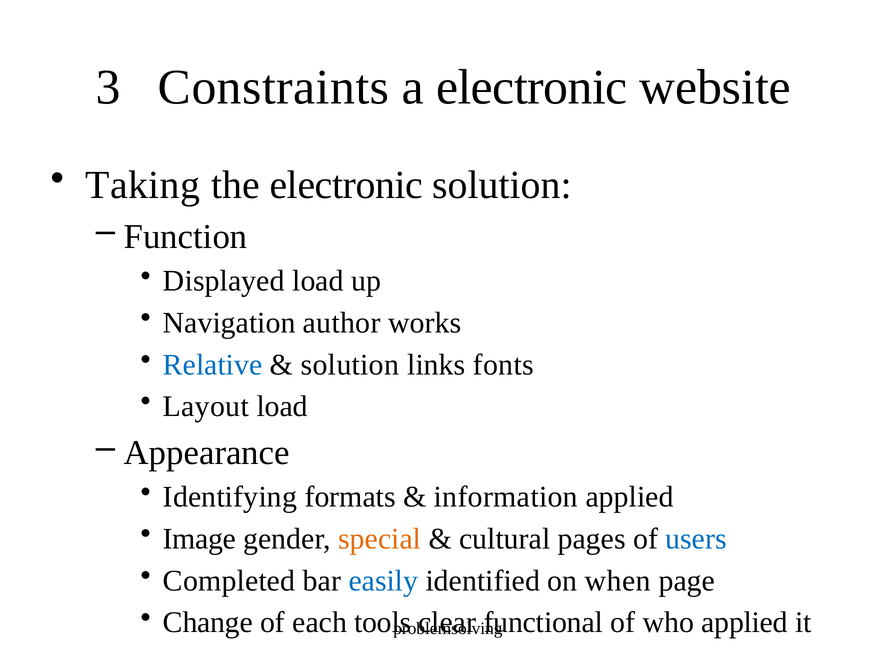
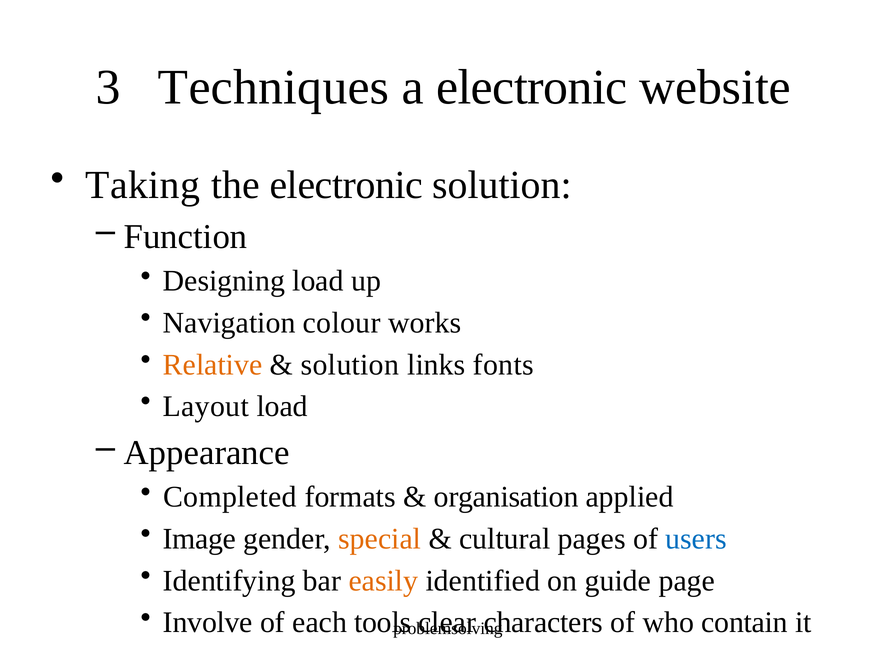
Constraints: Constraints -> Techniques
Displayed: Displayed -> Designing
author: author -> colour
Relative colour: blue -> orange
Identifying: Identifying -> Completed
information: information -> organisation
Completed: Completed -> Identifying
easily colour: blue -> orange
when: when -> guide
Change: Change -> Involve
functional: functional -> characters
who applied: applied -> contain
